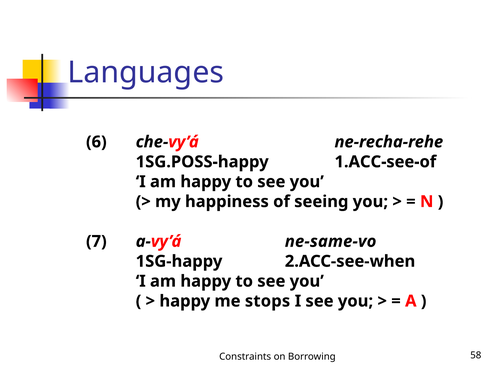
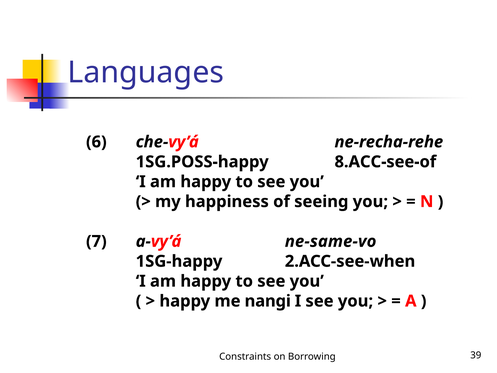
1.ACC-see-of: 1.ACC-see-of -> 8.ACC-see-of
stops: stops -> nangi
58: 58 -> 39
